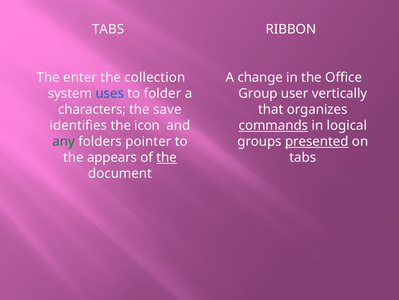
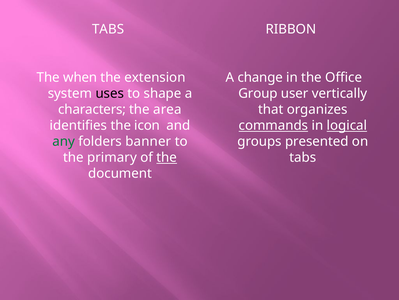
enter: enter -> when
collection: collection -> extension
uses colour: blue -> black
folder: folder -> shape
save: save -> area
logical underline: none -> present
pointer: pointer -> banner
presented underline: present -> none
appears: appears -> primary
